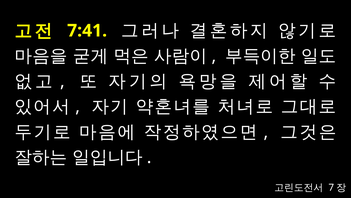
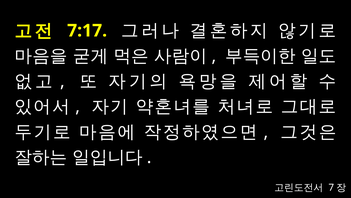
7:41: 7:41 -> 7:17
